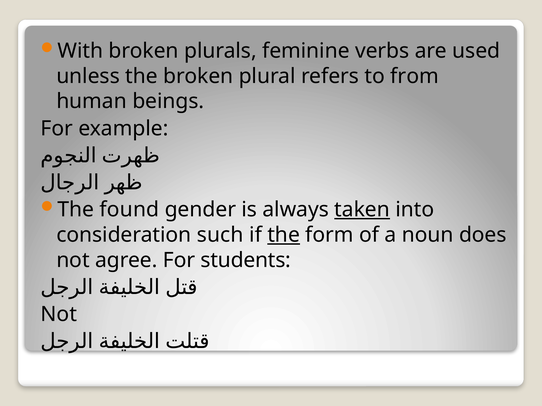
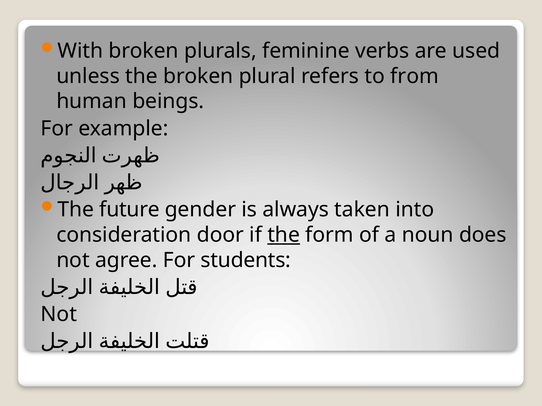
found: found -> future
taken underline: present -> none
such: such -> door
